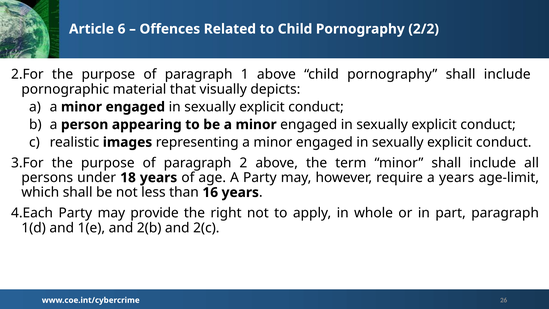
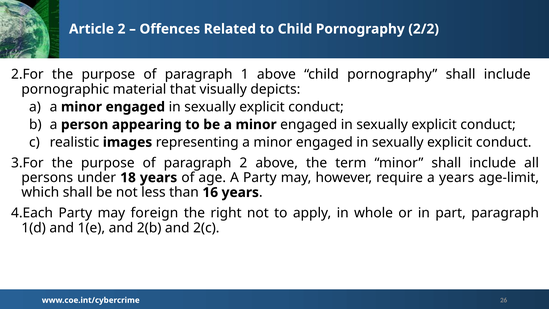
Article 6: 6 -> 2
provide: provide -> foreign
